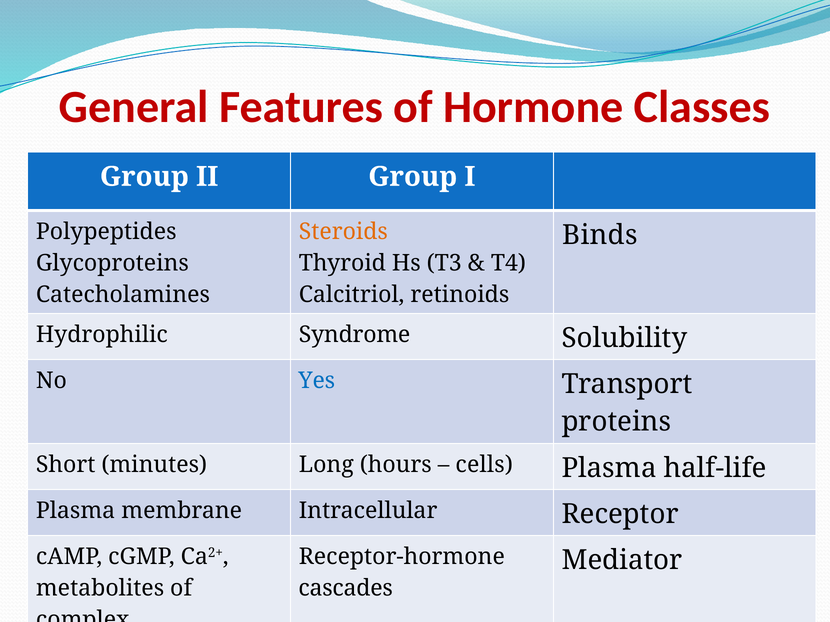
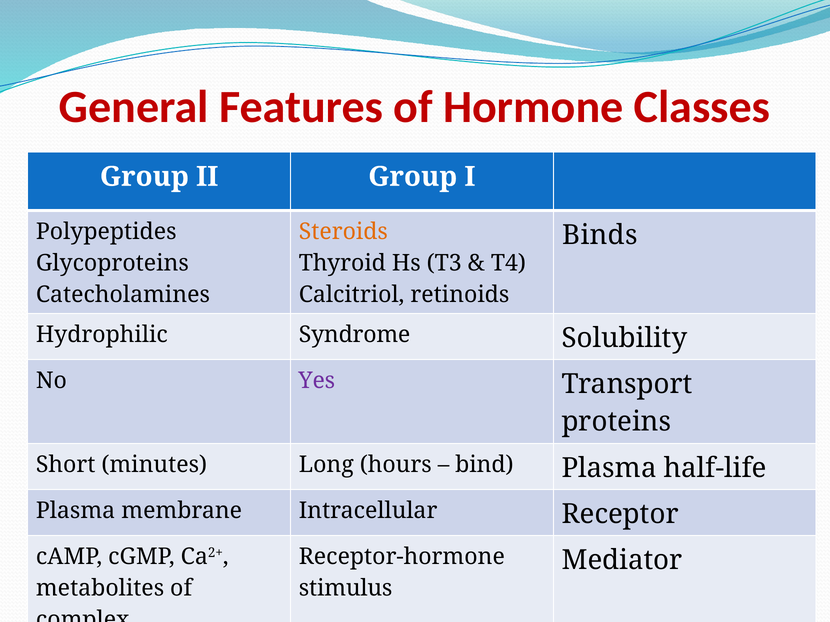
Yes colour: blue -> purple
cells: cells -> bind
cascades at (346, 589): cascades -> stimulus
